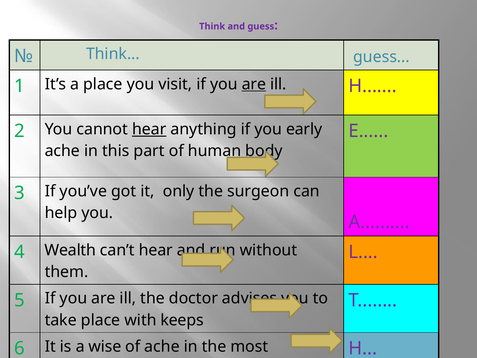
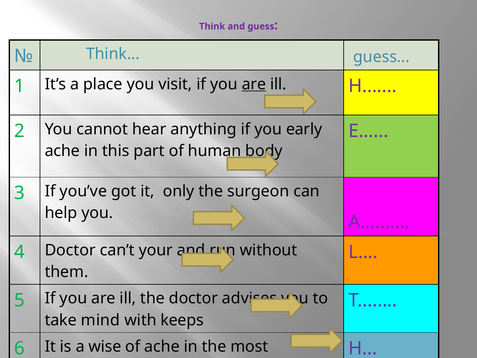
hear at (149, 129) underline: present -> none
4 Wealth: Wealth -> Doctor
can’t hear: hear -> your
take place: place -> mind
